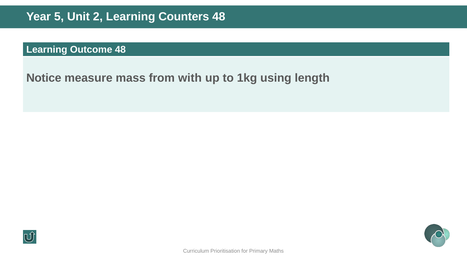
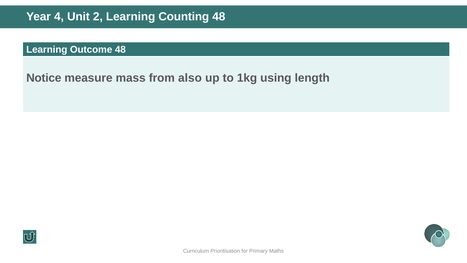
5: 5 -> 4
Counters: Counters -> Counting
with: with -> also
